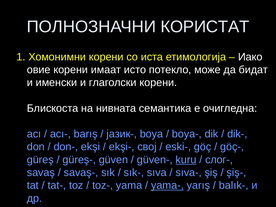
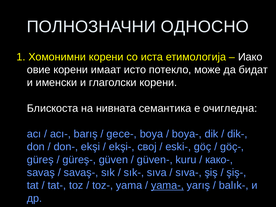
КОРИСТАТ: КОРИСТАТ -> ОДНОСНО
јазик-: јазик- -> gece-
kuru underline: present -> none
слог-: слог- -> како-
